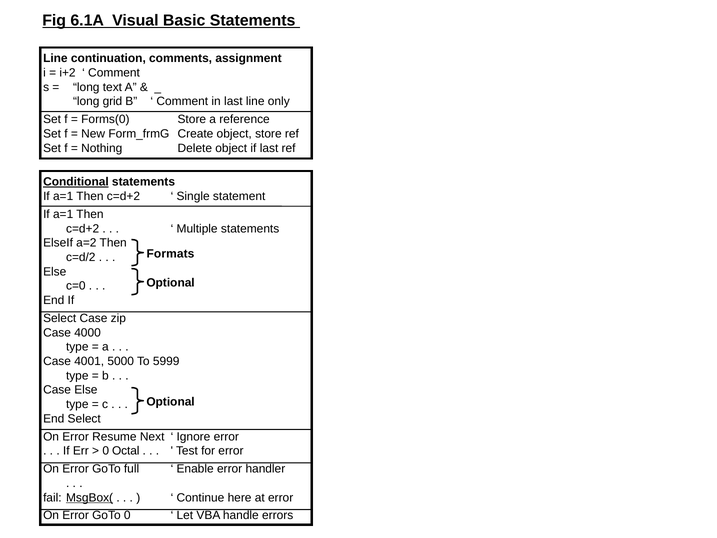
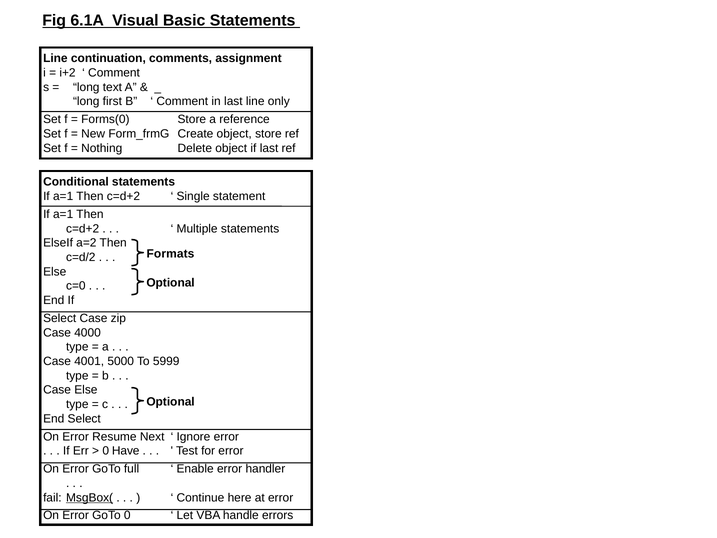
grid: grid -> first
Conditional underline: present -> none
Octal: Octal -> Have
